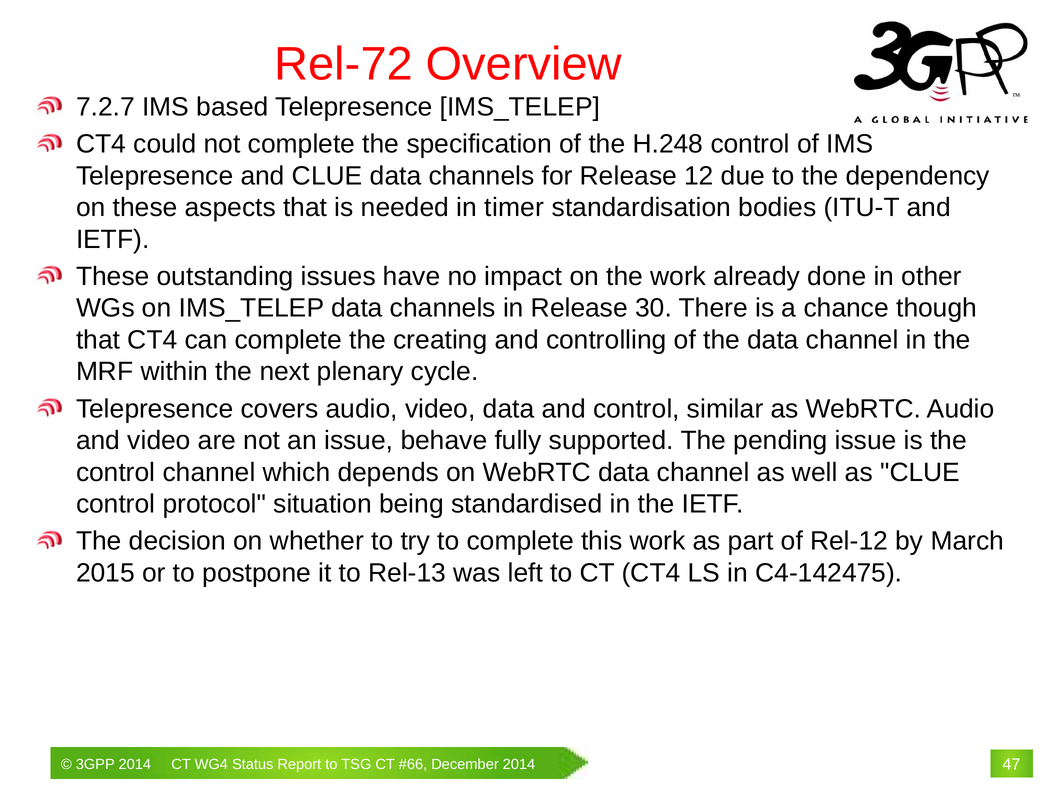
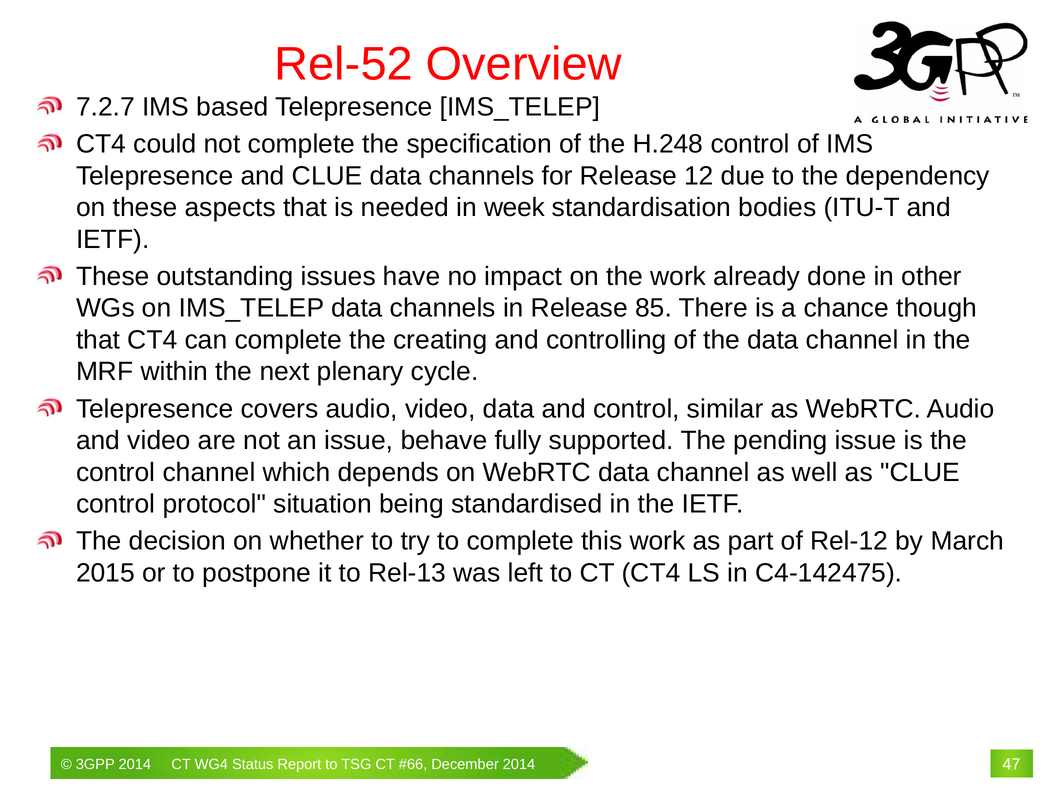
Rel-72: Rel-72 -> Rel-52
timer: timer -> week
30: 30 -> 85
